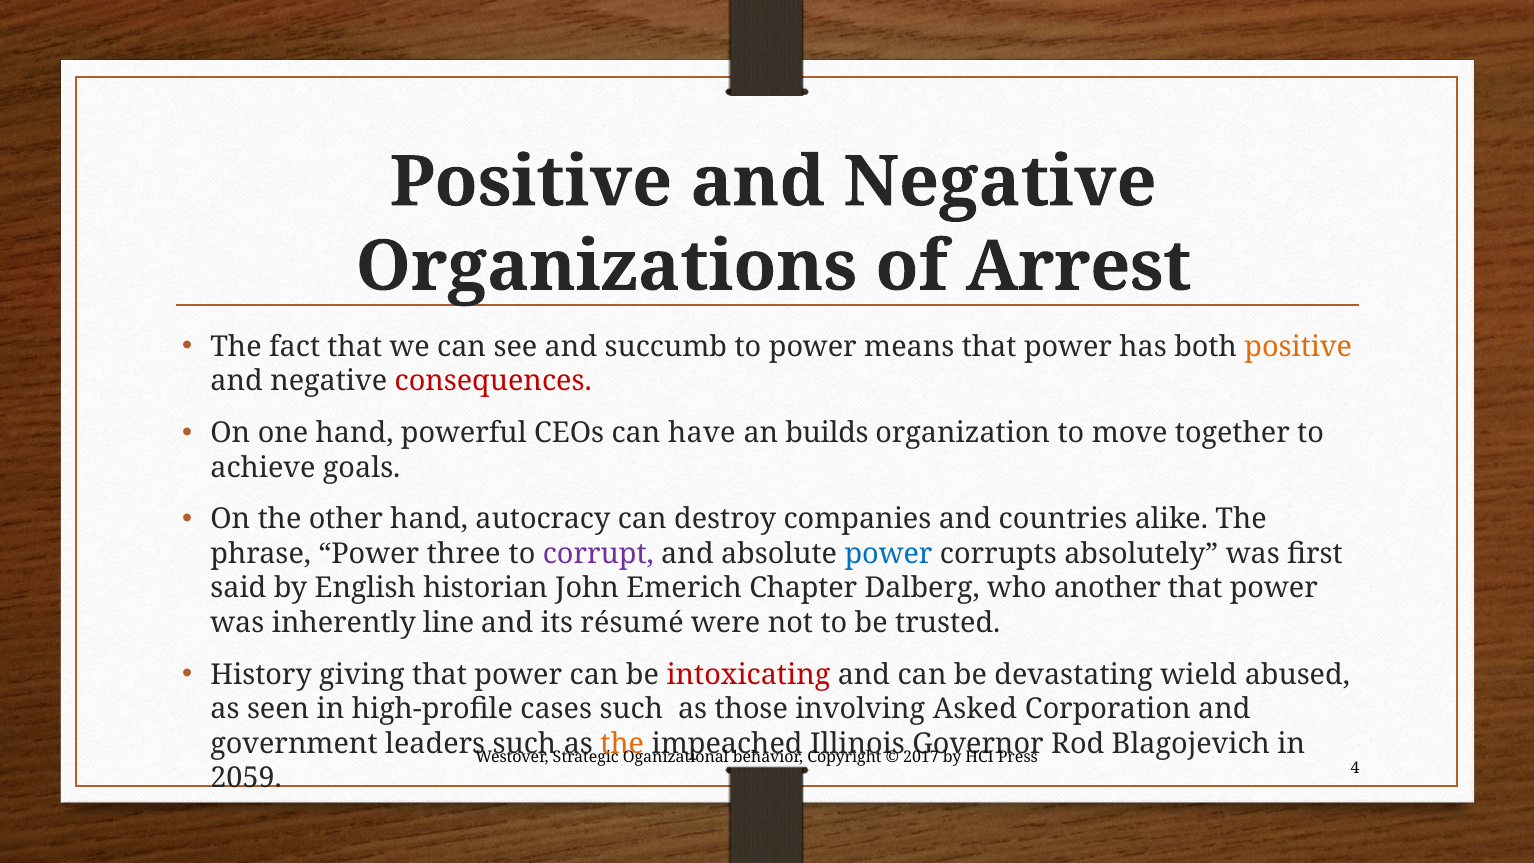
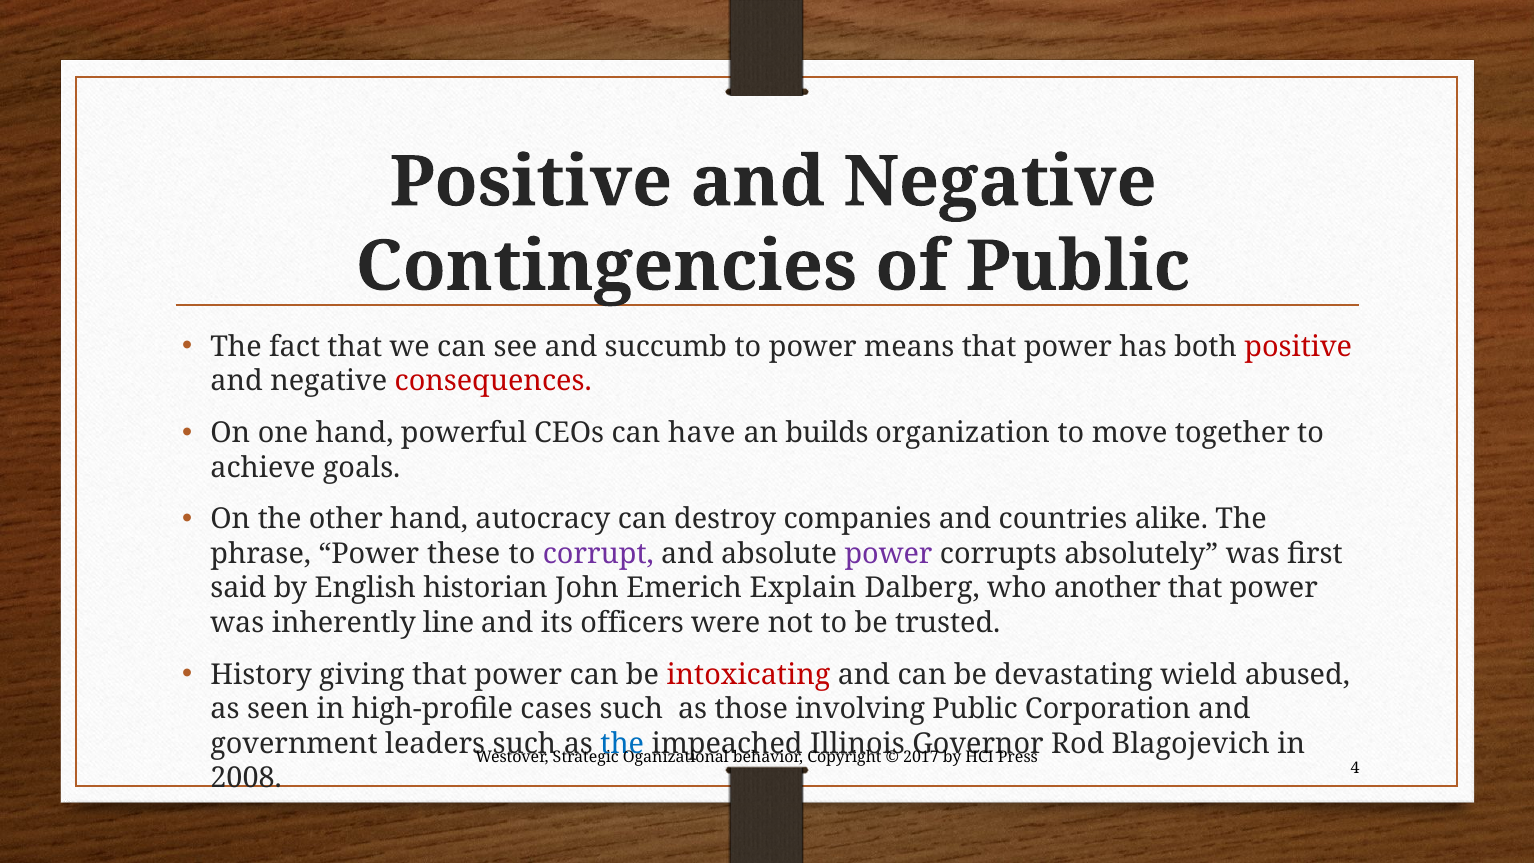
Organizations: Organizations -> Contingencies
of Arrest: Arrest -> Public
positive at (1298, 347) colour: orange -> red
three: three -> these
power at (889, 554) colour: blue -> purple
Chapter: Chapter -> Explain
résumé: résumé -> officers
involving Asked: Asked -> Public
the at (622, 744) colour: orange -> blue
2059: 2059 -> 2008
